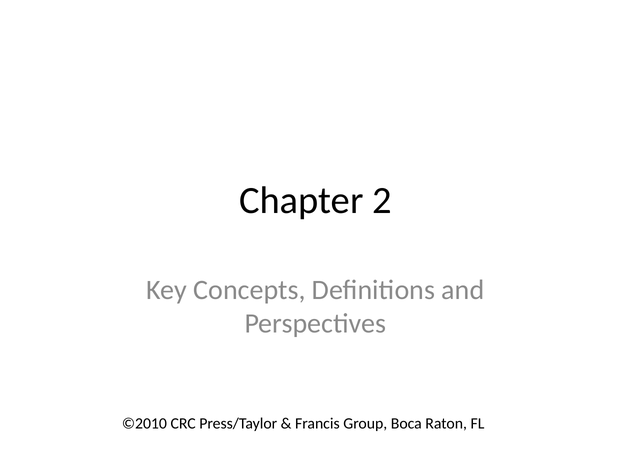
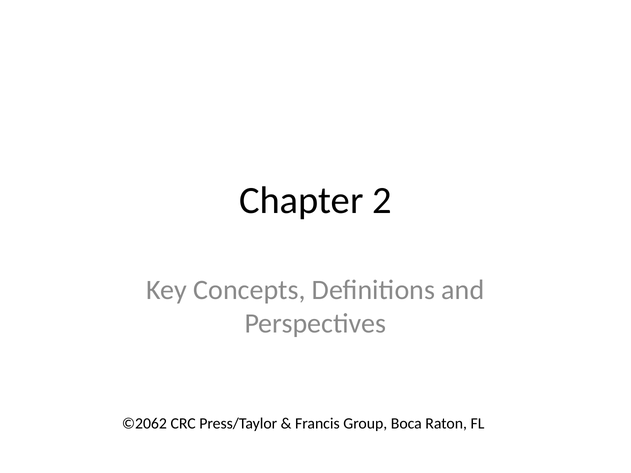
©2010: ©2010 -> ©2062
